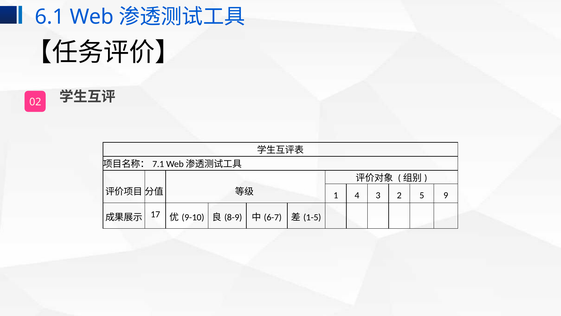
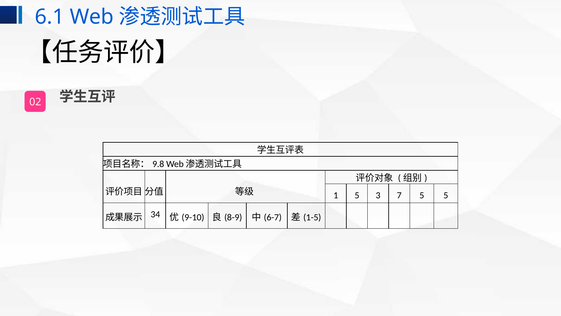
7.1: 7.1 -> 9.8
1 4: 4 -> 5
2: 2 -> 7
5 9: 9 -> 5
17: 17 -> 34
